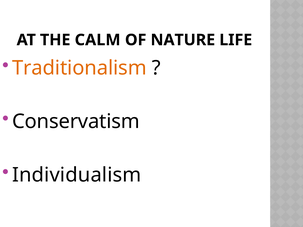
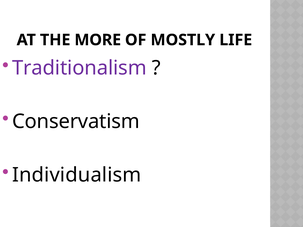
CALM: CALM -> MORE
NATURE: NATURE -> MOSTLY
Traditionalism colour: orange -> purple
